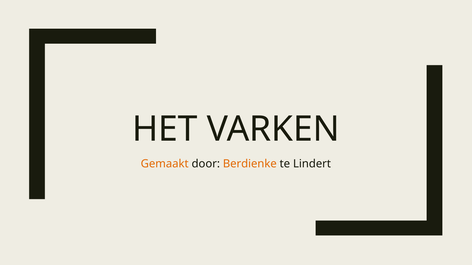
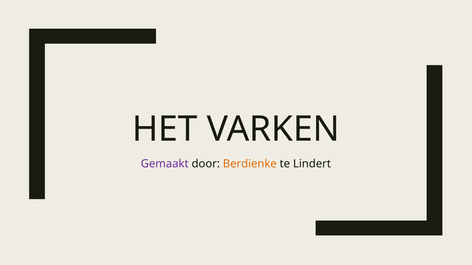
Gemaakt colour: orange -> purple
